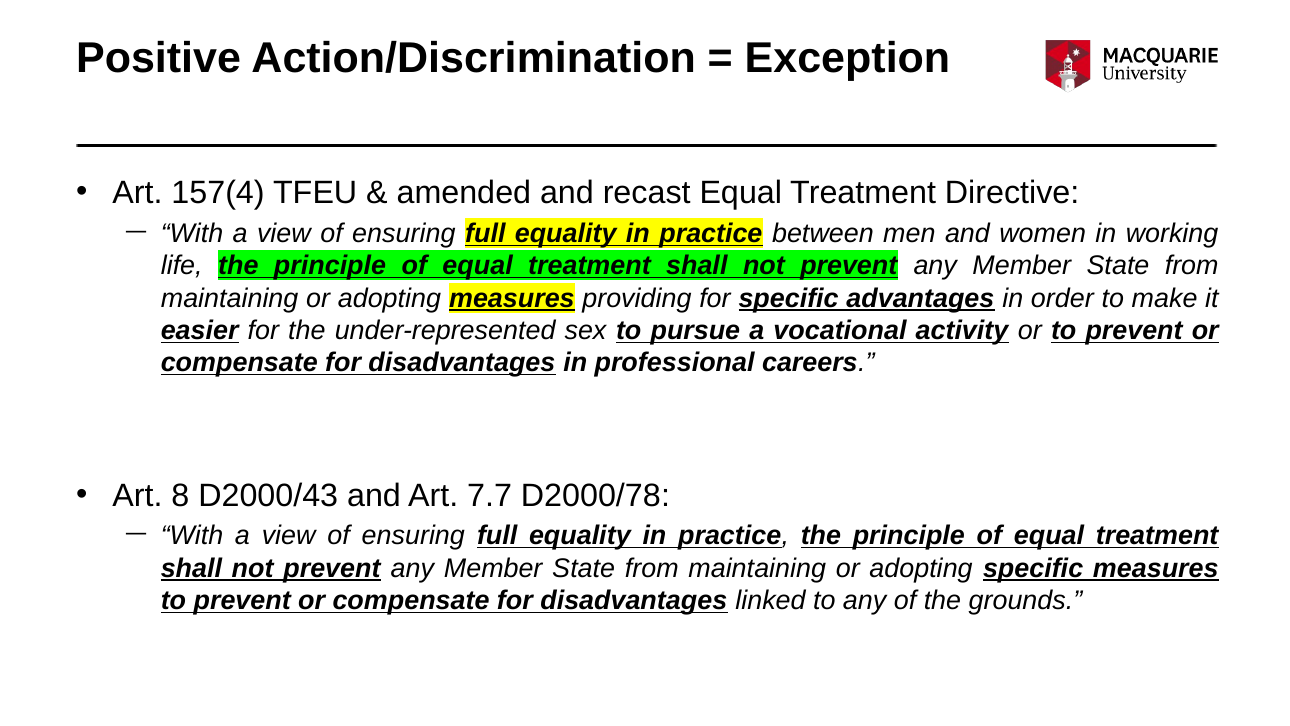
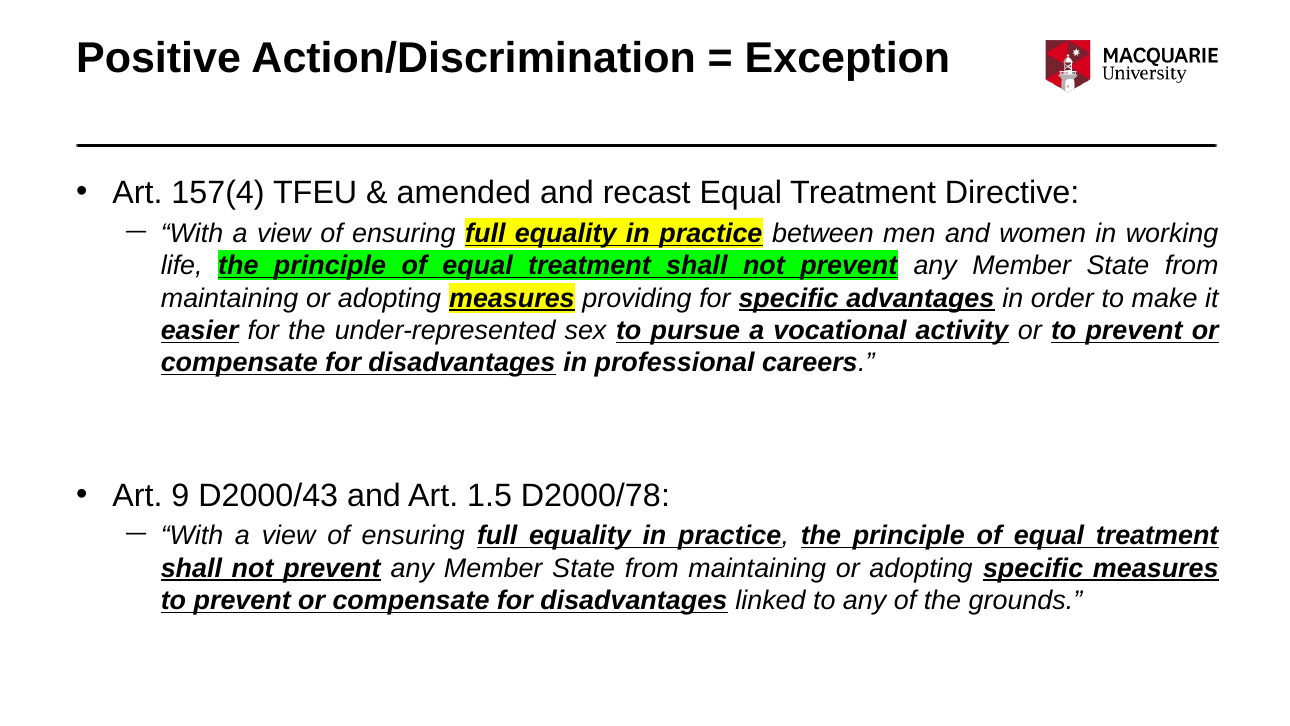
8: 8 -> 9
7.7: 7.7 -> 1.5
